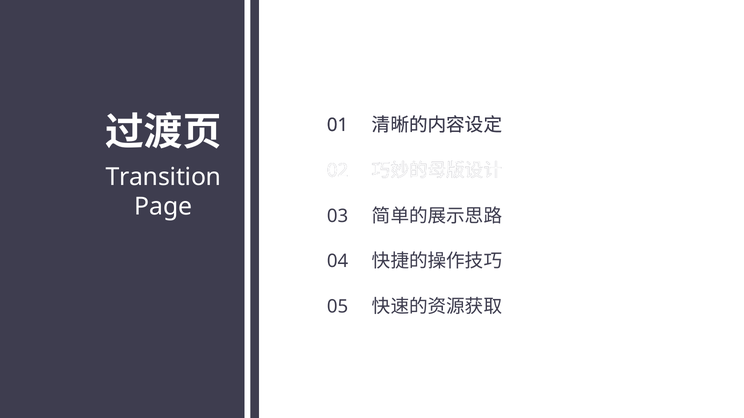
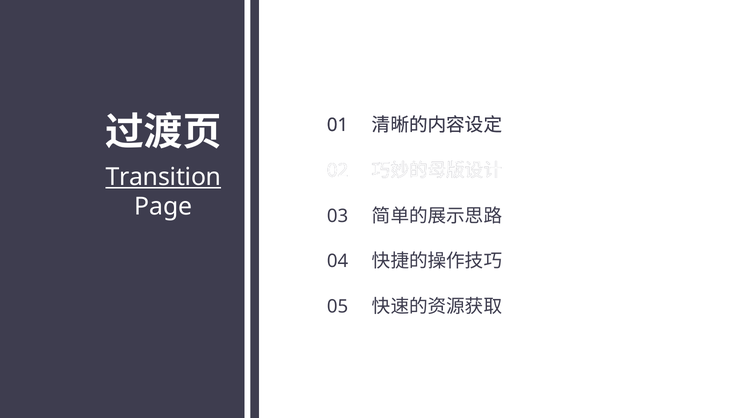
Transition underline: none -> present
